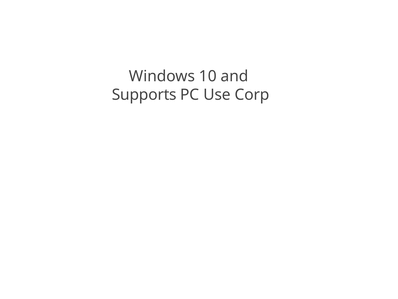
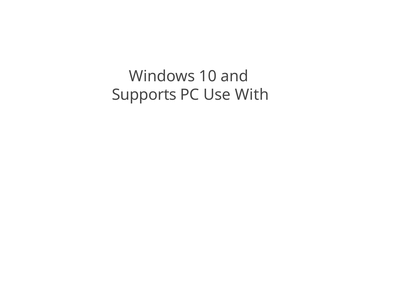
Corp: Corp -> With
